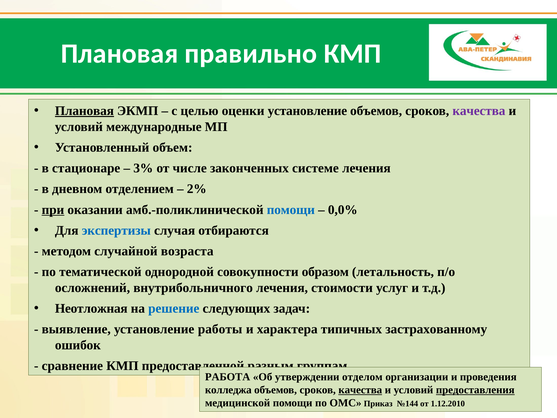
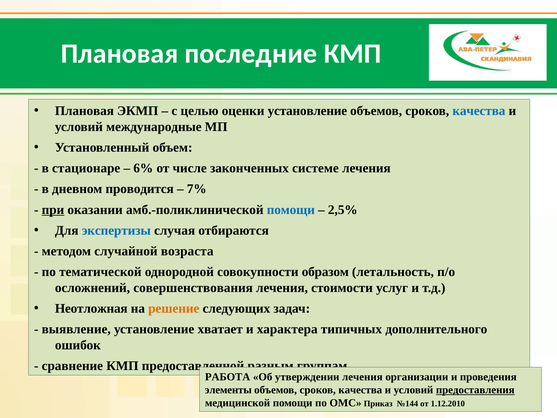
правильно: правильно -> последние
Плановая at (84, 111) underline: present -> none
качества at (479, 111) colour: purple -> blue
3%: 3% -> 6%
отделением: отделением -> проводится
2%: 2% -> 7%
0,0%: 0,0% -> 2,5%
внутрибольничного: внутрибольничного -> совершенствования
решение colour: blue -> orange
работы: работы -> хватает
застрахованному: застрахованному -> дополнительного
утверждении отделом: отделом -> лечения
колледжа: колледжа -> элементы
качества at (360, 390) underline: present -> none
